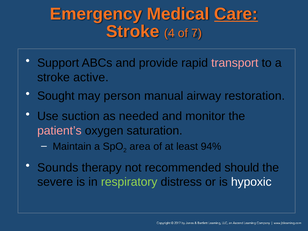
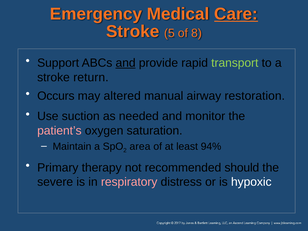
4: 4 -> 5
7: 7 -> 8
and at (126, 63) underline: none -> present
transport colour: pink -> light green
active: active -> return
Sought: Sought -> Occurs
person: person -> altered
Sounds: Sounds -> Primary
respiratory colour: light green -> pink
